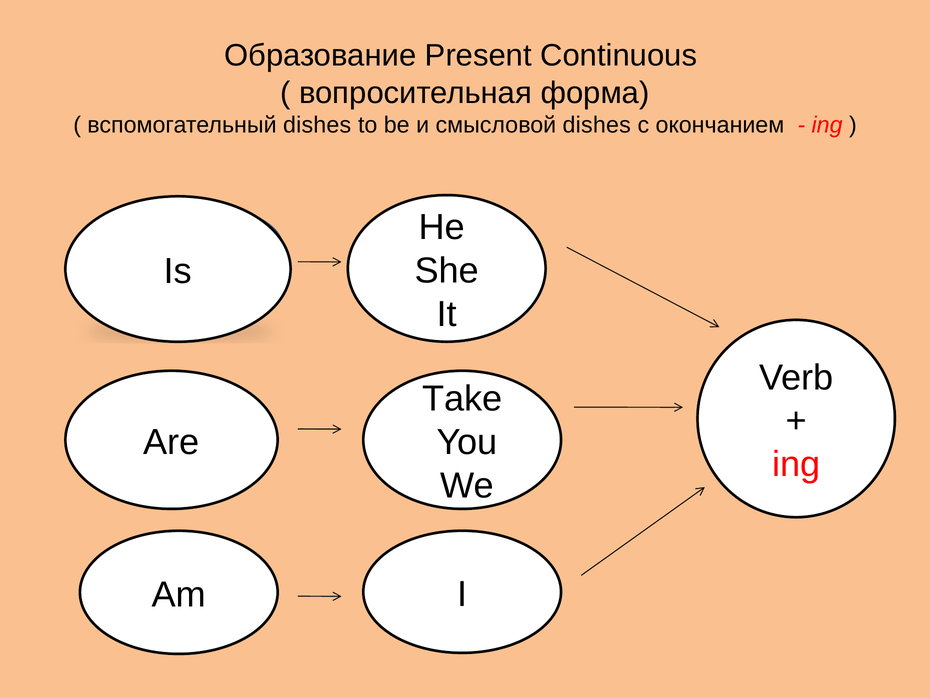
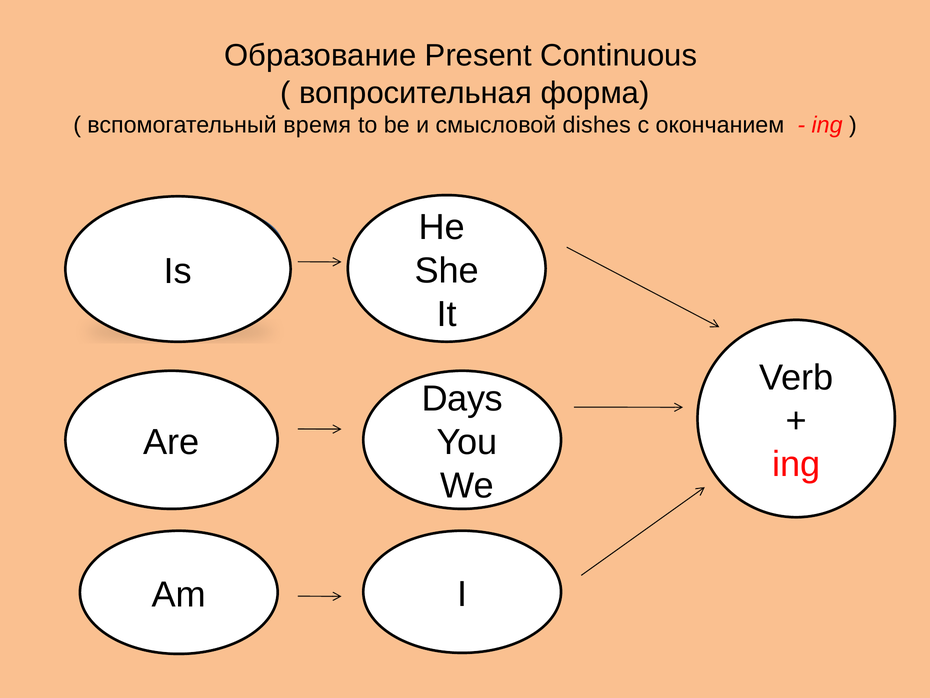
вспомогательный dishes: dishes -> время
Take: Take -> Days
